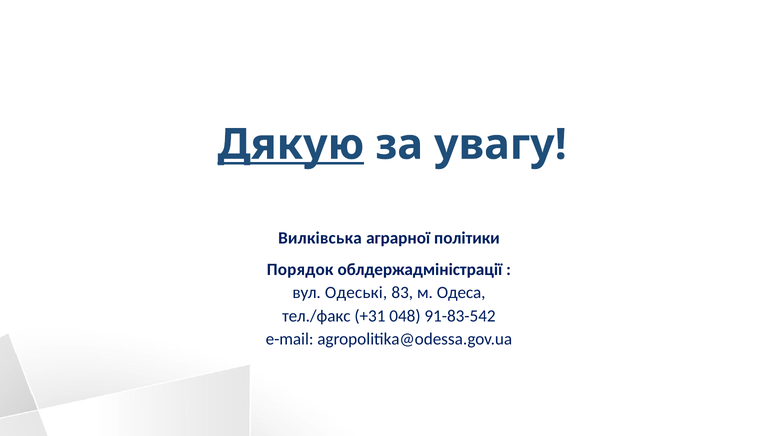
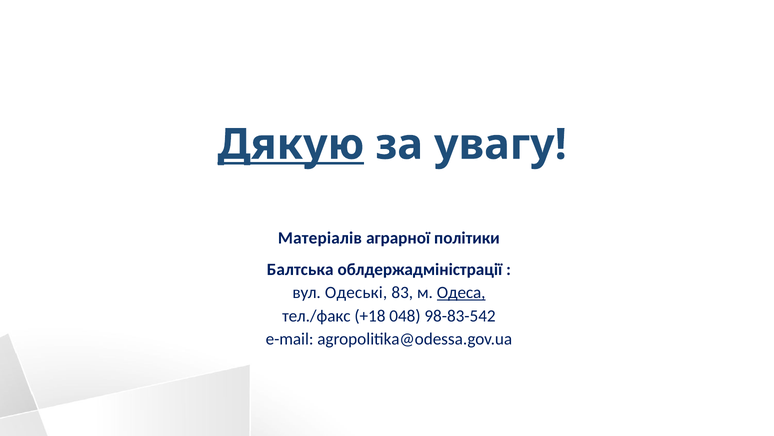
Вилківська: Вилківська -> Матеріалів
Порядок: Порядок -> Балтська
Одеса underline: none -> present
+31: +31 -> +18
91-83-542: 91-83-542 -> 98-83-542
